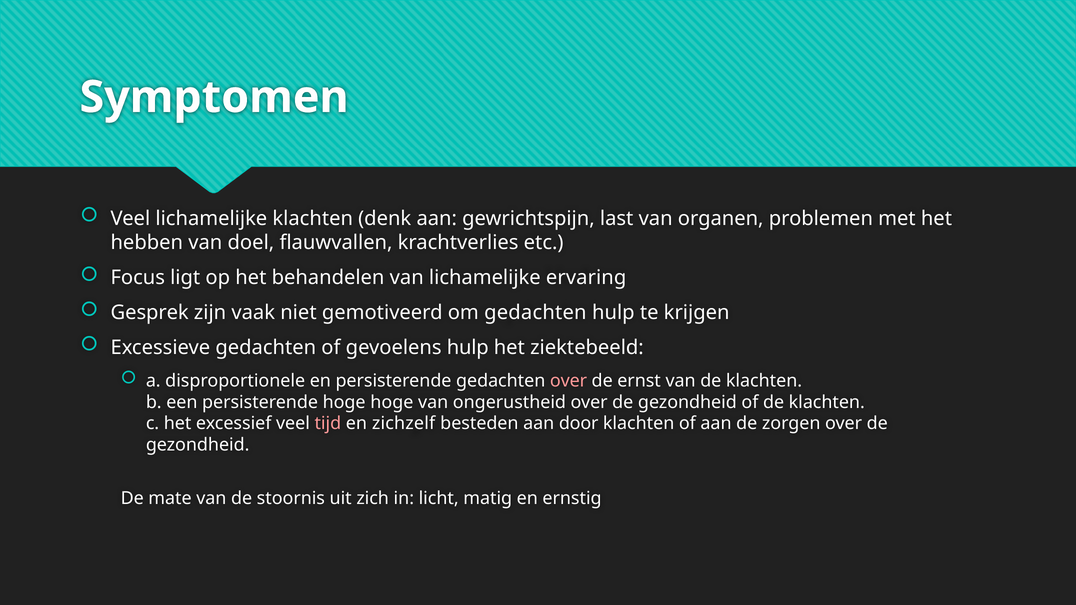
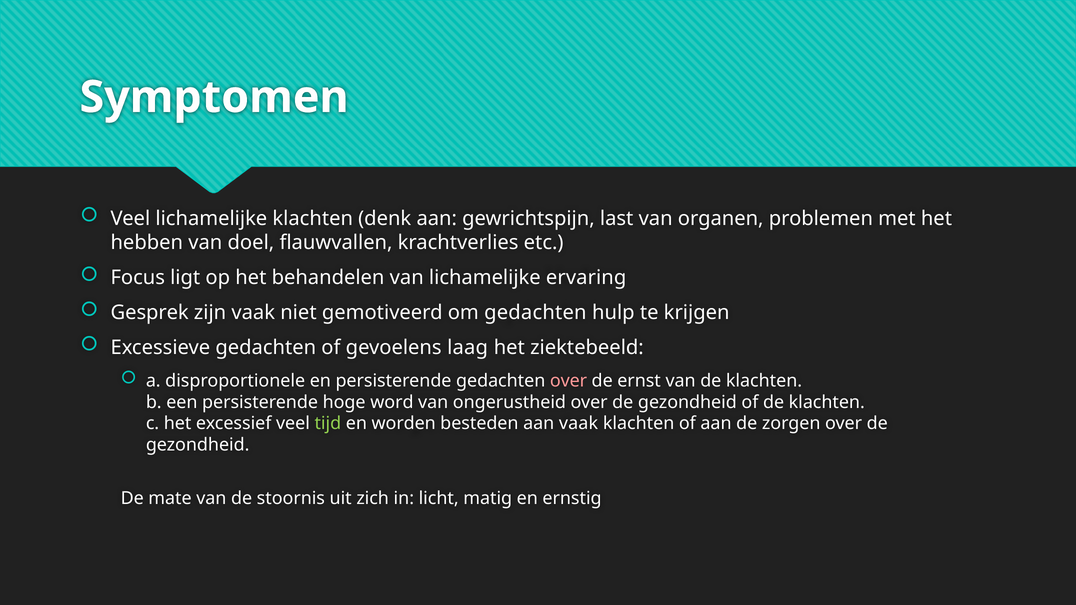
gevoelens hulp: hulp -> laag
hoge hoge: hoge -> word
tijd colour: pink -> light green
zichzelf: zichzelf -> worden
aan door: door -> vaak
